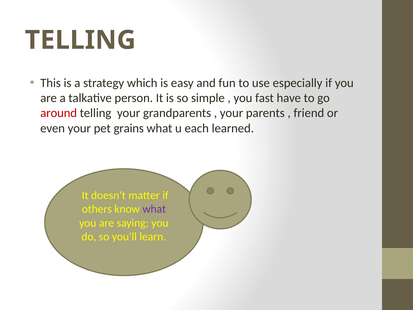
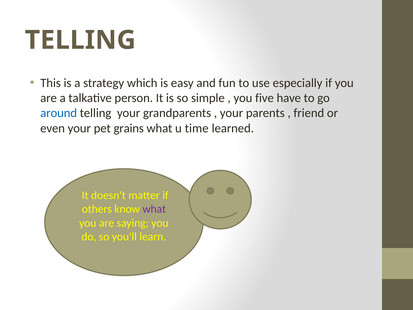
fast: fast -> five
around colour: red -> blue
each: each -> time
